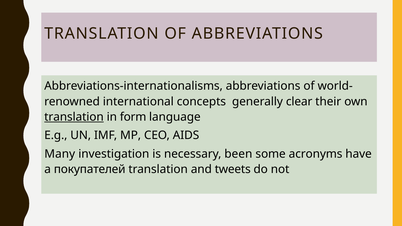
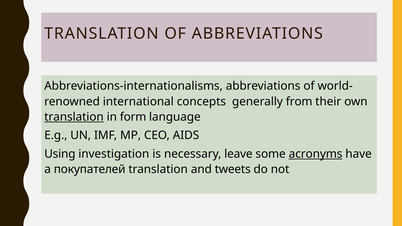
clear: clear -> from
Many: Many -> Using
been: been -> leave
acronyms underline: none -> present
